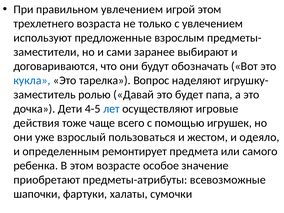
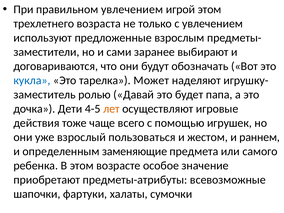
Вопрос: Вопрос -> Может
лет colour: blue -> orange
одеяло: одеяло -> раннем
ремонтирует: ремонтирует -> заменяющие
